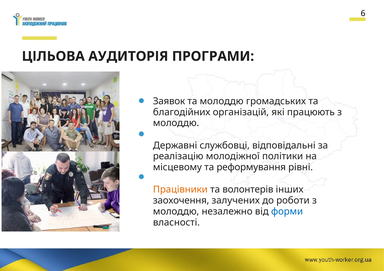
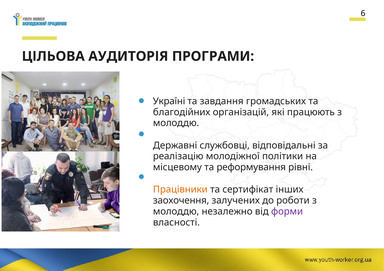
Заявок: Заявок -> Українi
та молоддю: молоддю -> завдання
волонтерів: волонтерів -> сертифікат
форми colour: blue -> purple
